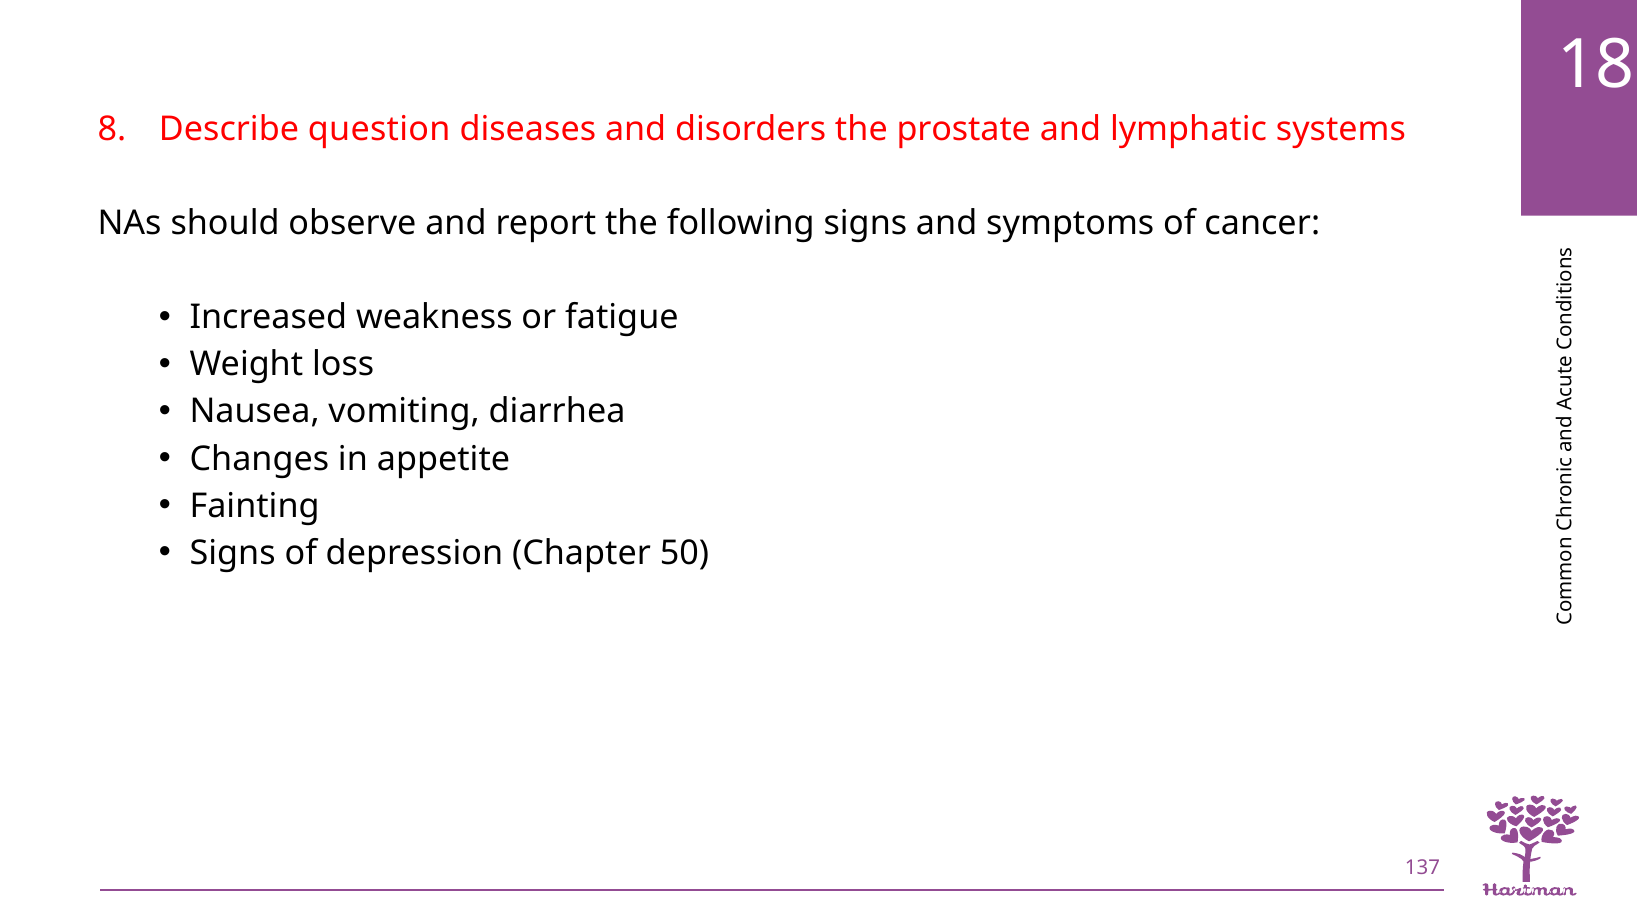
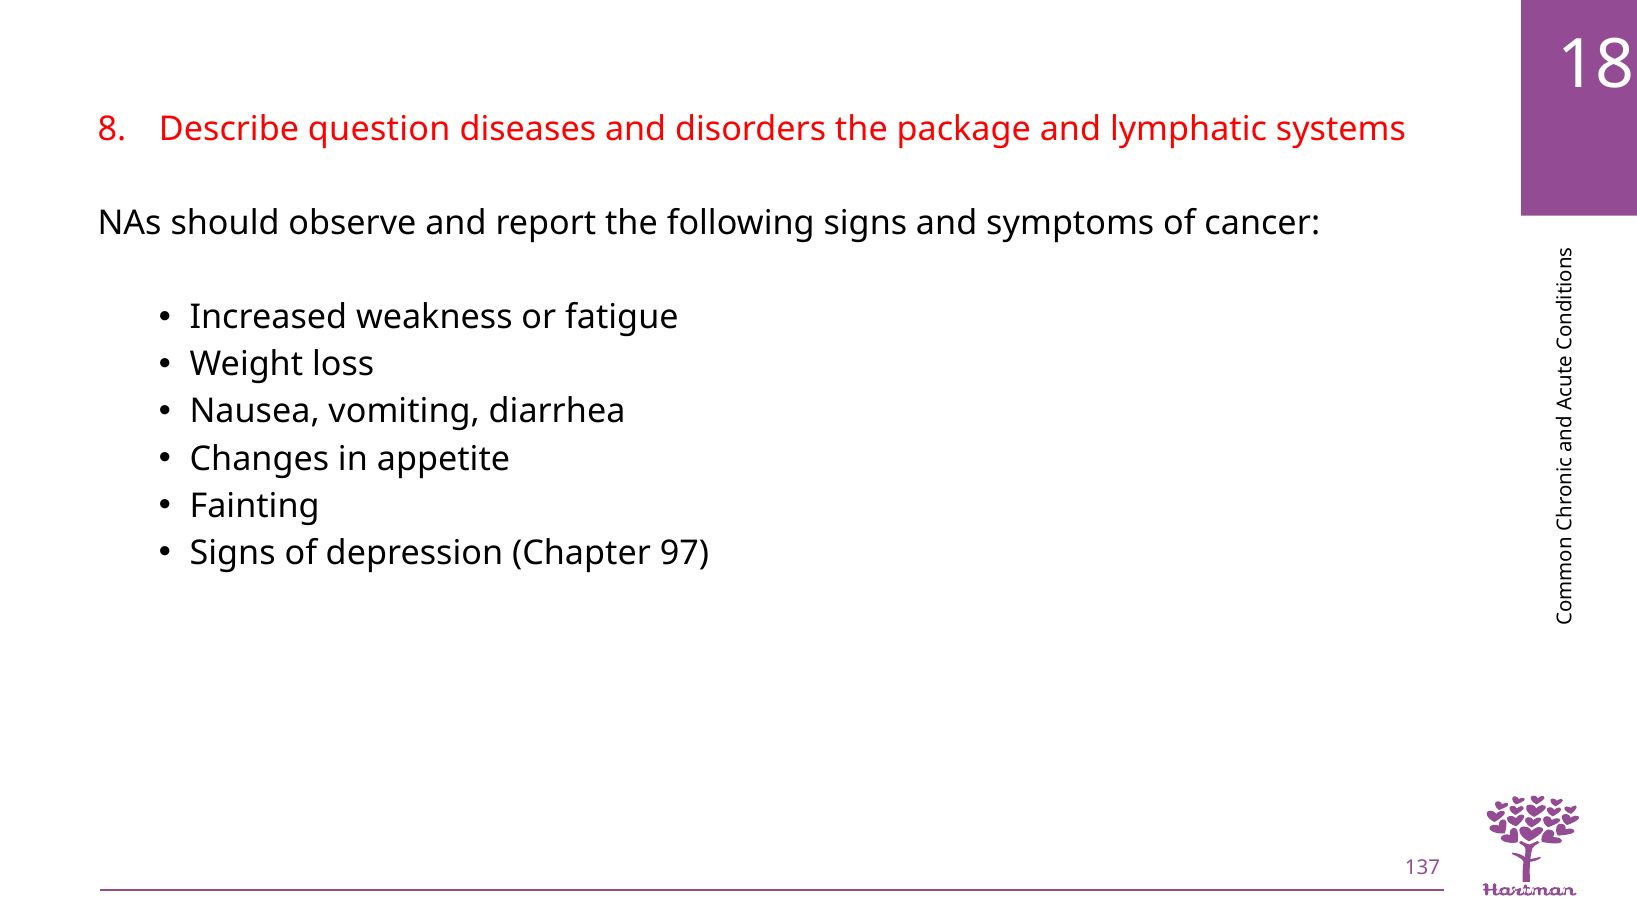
prostate: prostate -> package
50: 50 -> 97
